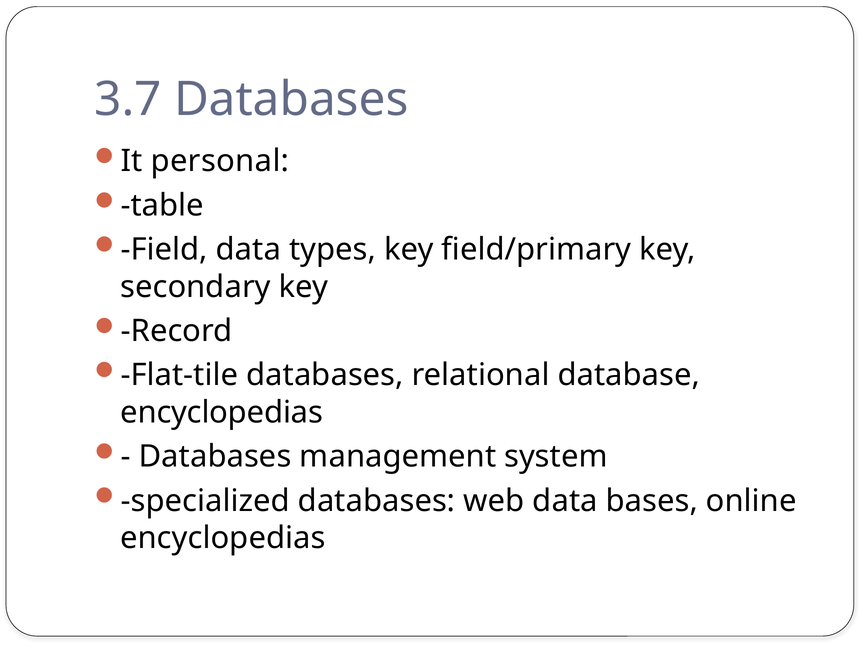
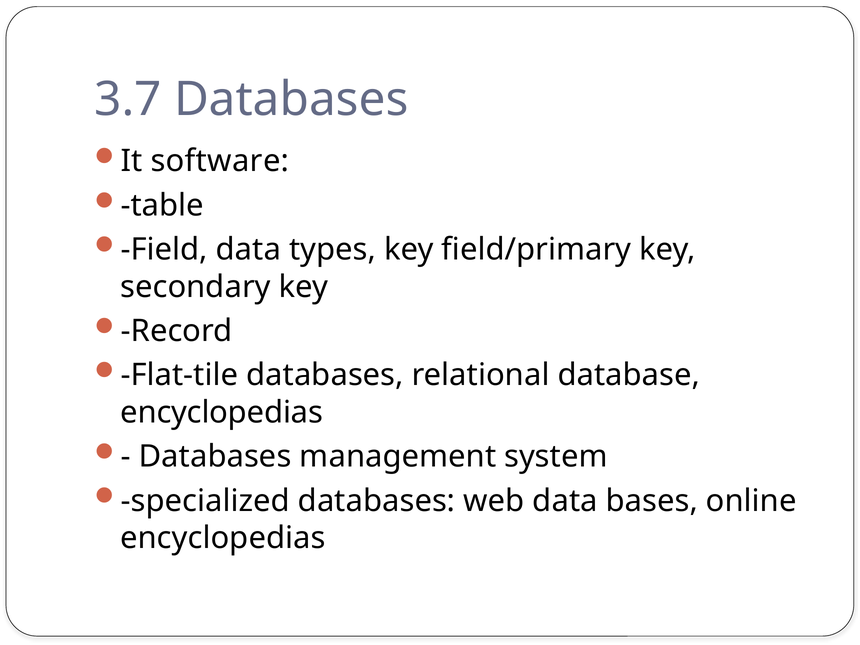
personal: personal -> software
